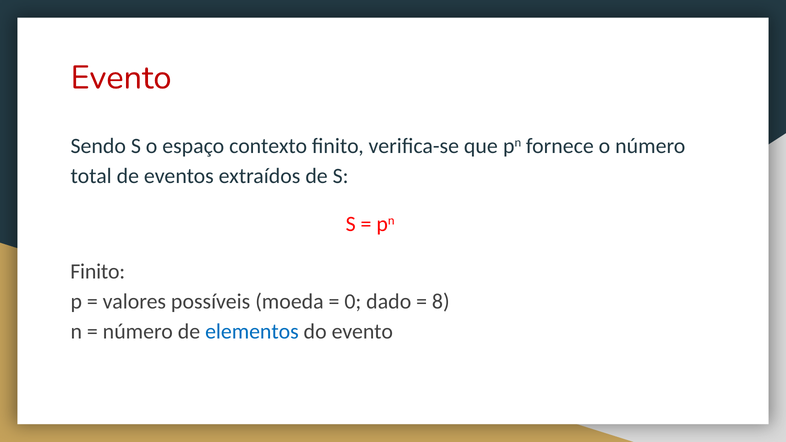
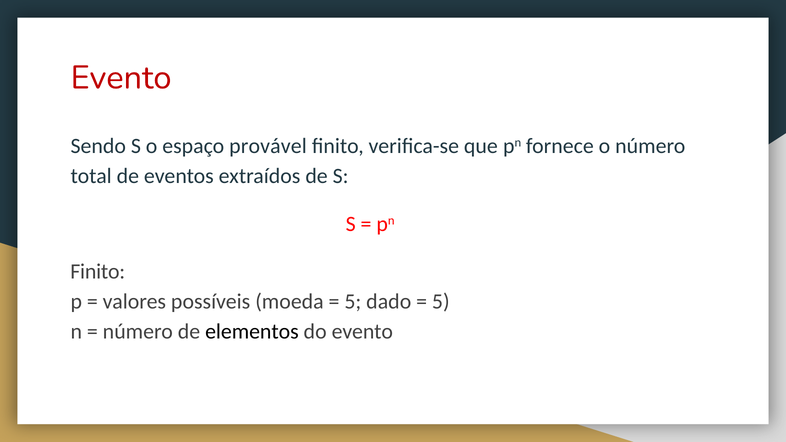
contexto: contexto -> provável
0 at (353, 302): 0 -> 5
8 at (441, 302): 8 -> 5
elementos colour: blue -> black
